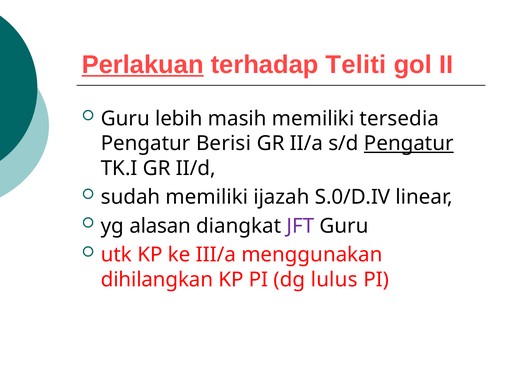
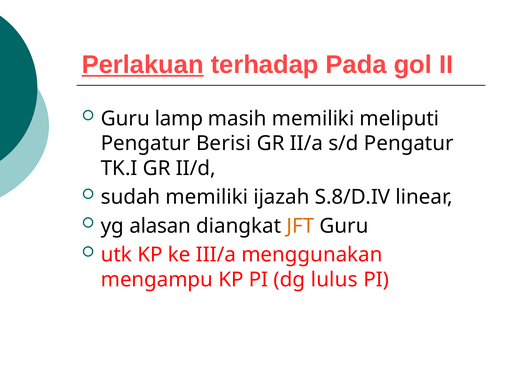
Teliti: Teliti -> Pada
lebih: lebih -> lamp
tersedia: tersedia -> meliputi
Pengatur at (409, 143) underline: present -> none
S.0/D.IV: S.0/D.IV -> S.8/D.IV
JFT colour: purple -> orange
dihilangkan: dihilangkan -> mengampu
